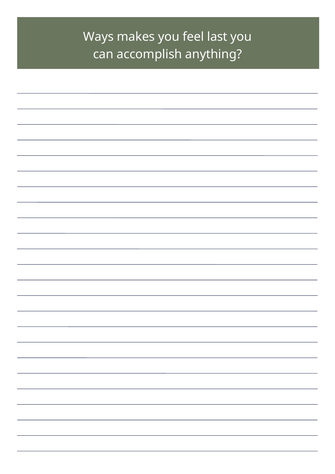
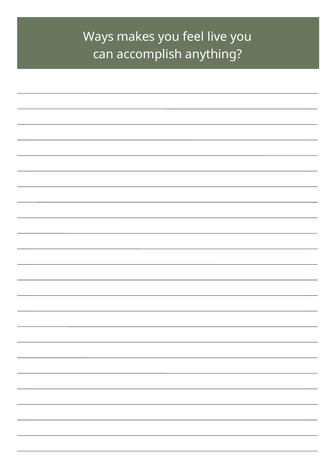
last: last -> live
